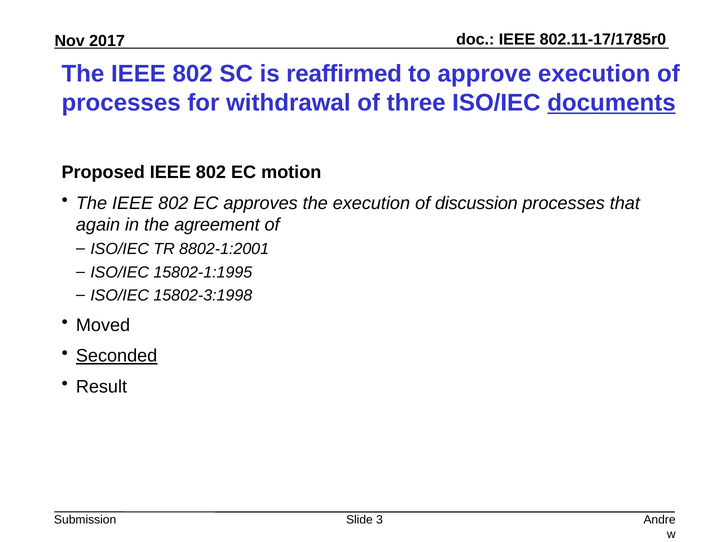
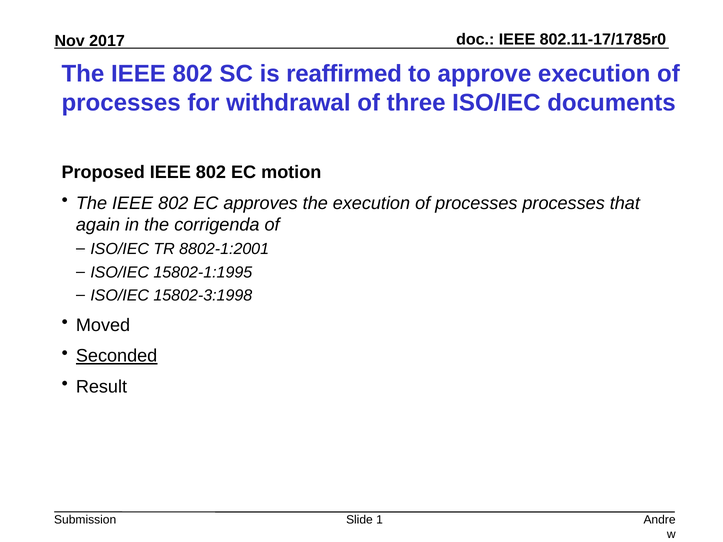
documents underline: present -> none
the execution of discussion: discussion -> processes
agreement: agreement -> corrigenda
3: 3 -> 1
